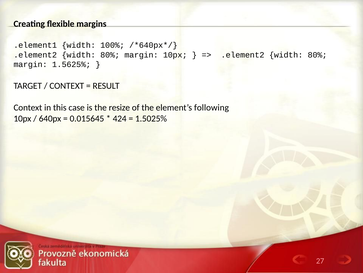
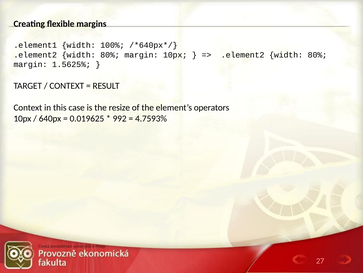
following: following -> operators
0.015645: 0.015645 -> 0.019625
424: 424 -> 992
1.5025%: 1.5025% -> 4.7593%
